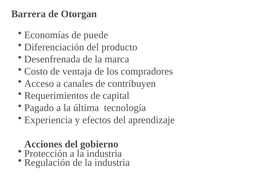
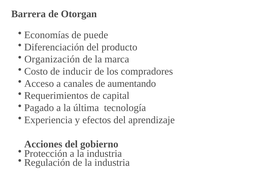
Desenfrenada: Desenfrenada -> Organización
ventaja: ventaja -> inducir
contribuyen: contribuyen -> aumentando
